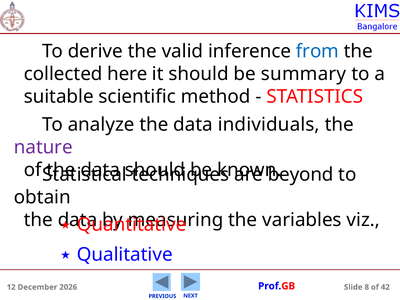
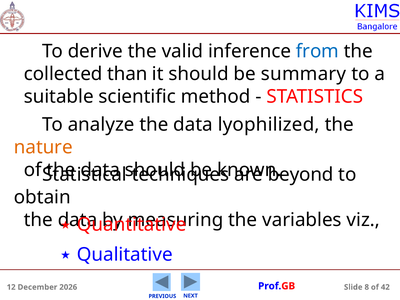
here: here -> than
individuals: individuals -> lyophilized
nature colour: purple -> orange
